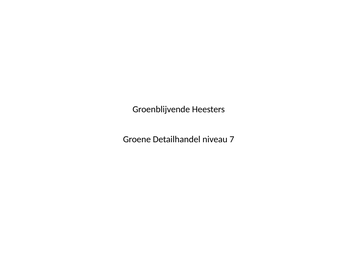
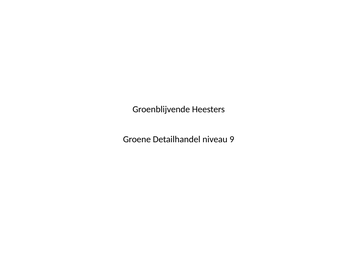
7: 7 -> 9
